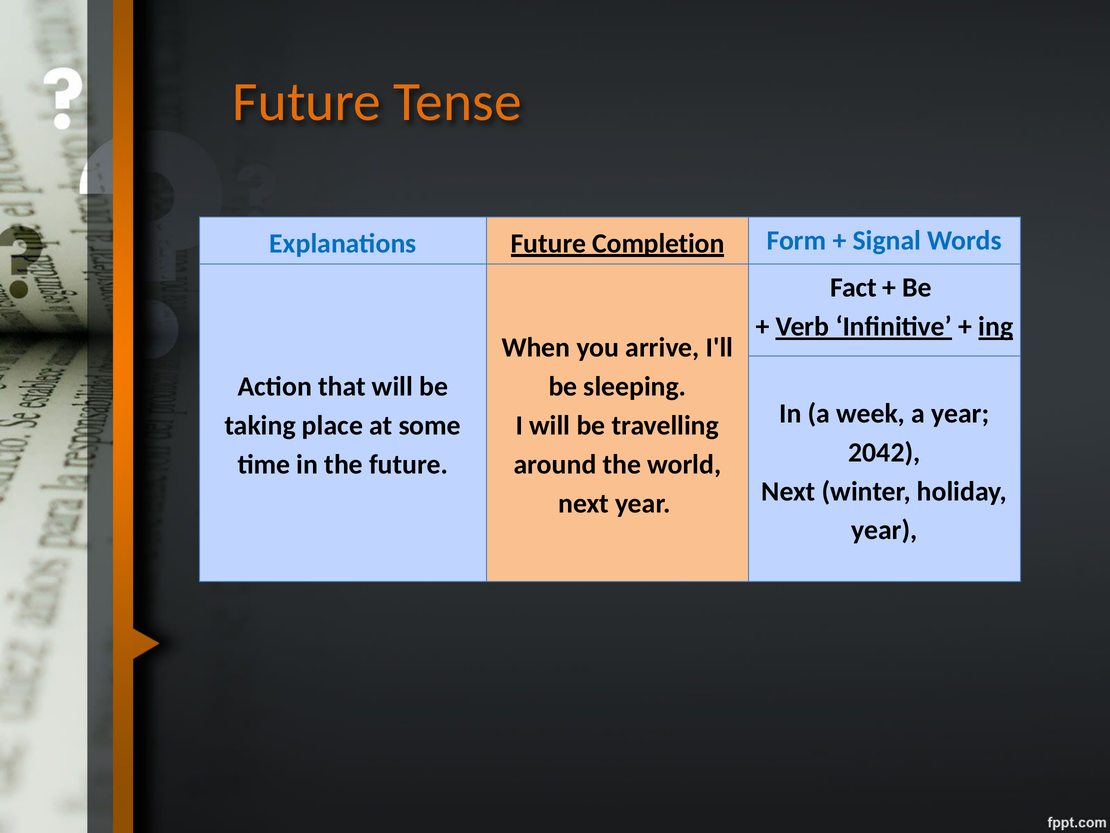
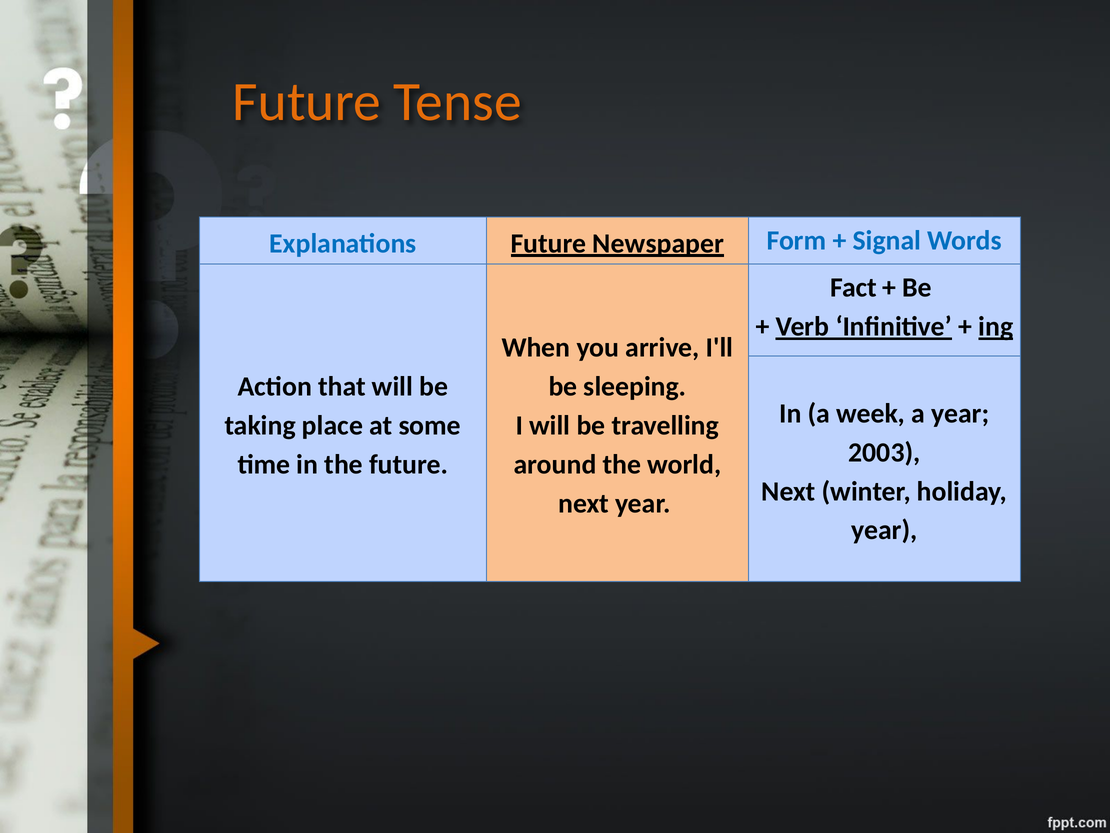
Completion: Completion -> Newspaper
2042: 2042 -> 2003
